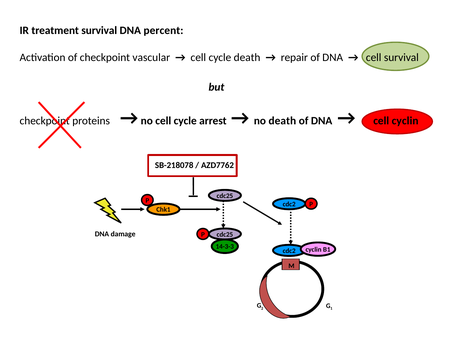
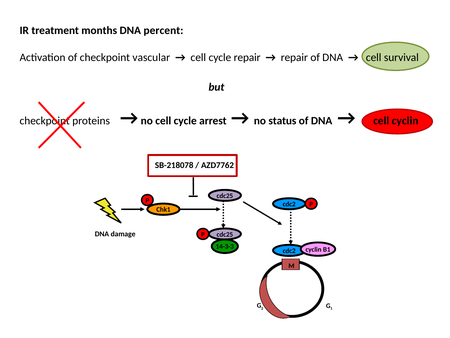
treatment survival: survival -> months
cycle death: death -> repair
no death: death -> status
